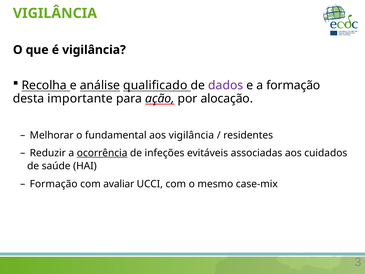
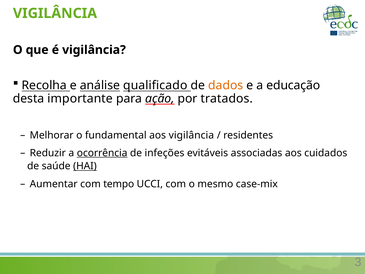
dados colour: purple -> orange
a formação: formação -> educação
alocação: alocação -> tratados
HAI underline: none -> present
Formação at (54, 184): Formação -> Aumentar
avaliar: avaliar -> tempo
